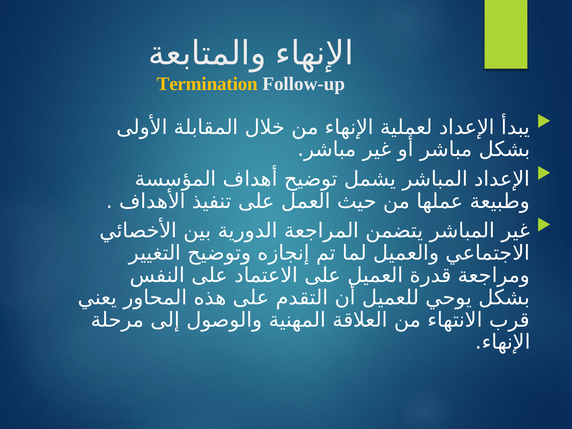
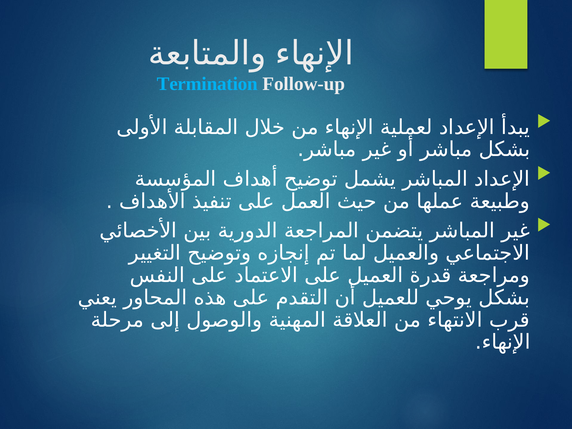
Termination colour: yellow -> light blue
